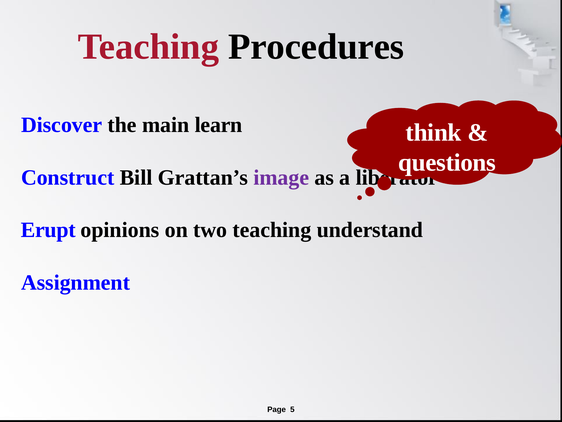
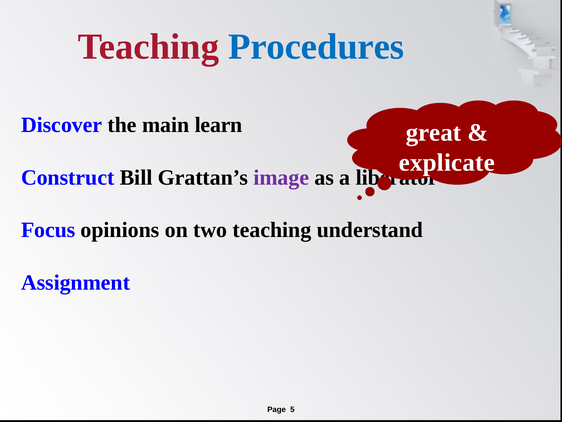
Procedures colour: black -> blue
think: think -> great
questions: questions -> explicate
Erupt: Erupt -> Focus
